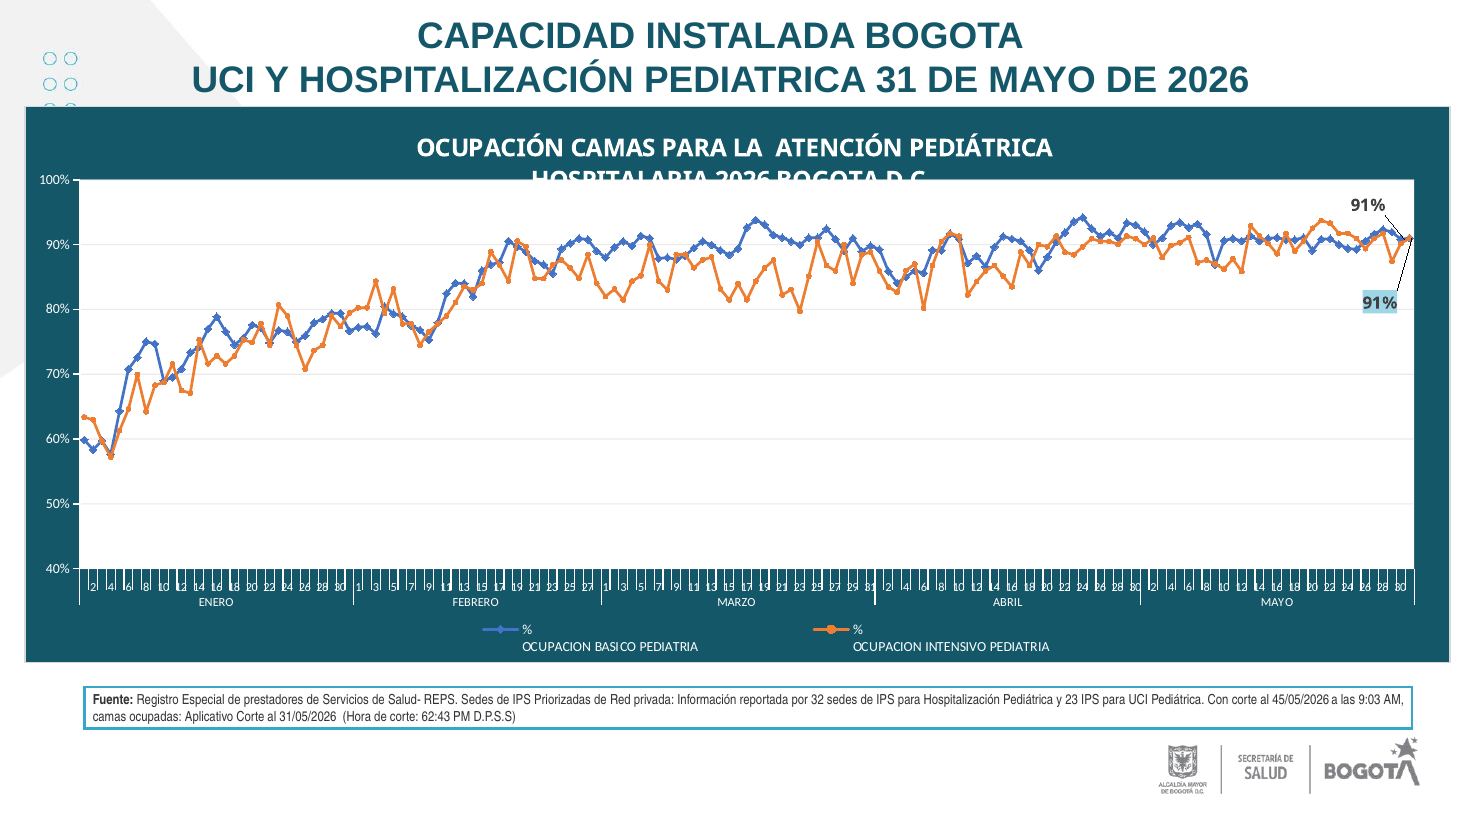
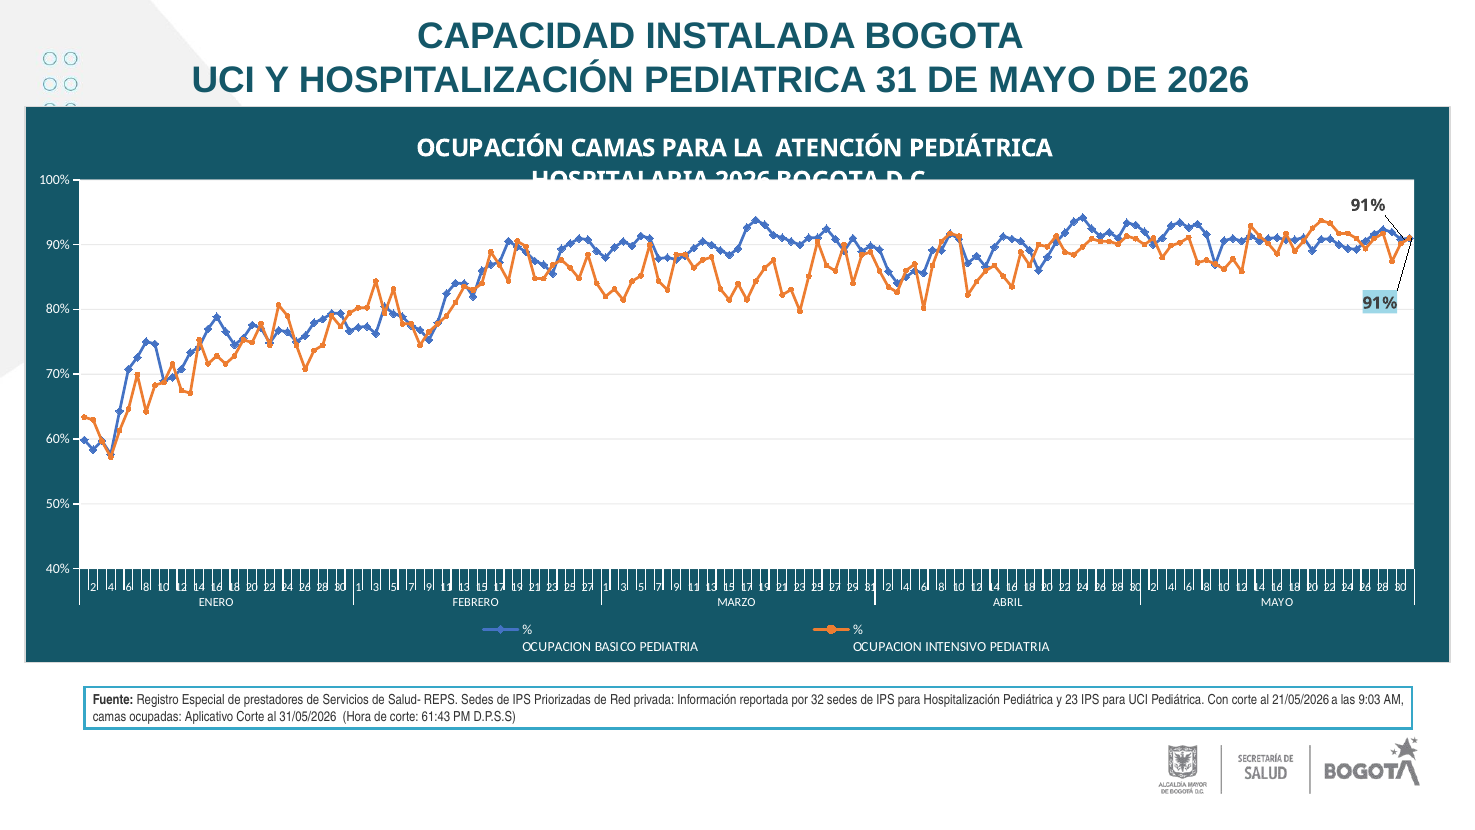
45/05/2026: 45/05/2026 -> 21/05/2026
62:43: 62:43 -> 61:43
